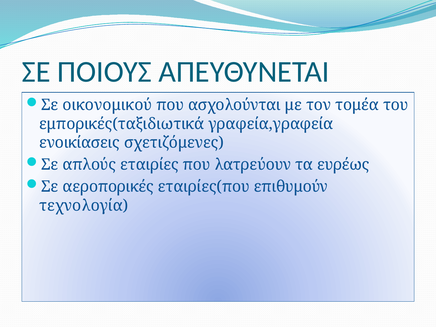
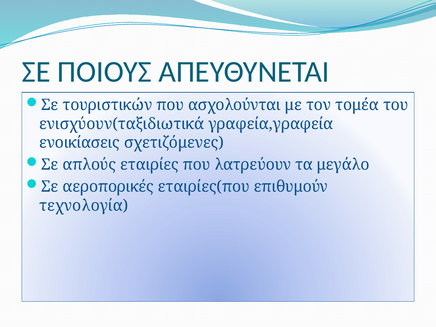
οικονομικού: οικονομικού -> τουριστικών
εμπορικές(ταξιδιωτικά: εμπορικές(ταξιδιωτικά -> ενισχύουν(ταξιδιωτικά
ευρέως: ευρέως -> μεγάλο
